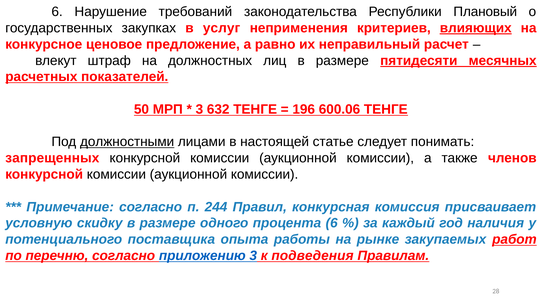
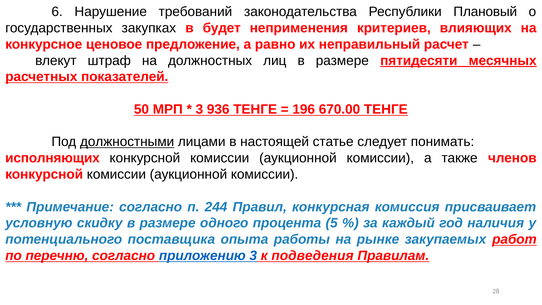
услуг: услуг -> будет
влияющих underline: present -> none
632: 632 -> 936
600.06: 600.06 -> 670.00
запрещенных: запрещенных -> исполняющих
процента 6: 6 -> 5
